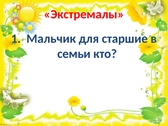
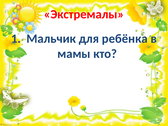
старшие: старшие -> ребёнка
семьи: семьи -> мамы
